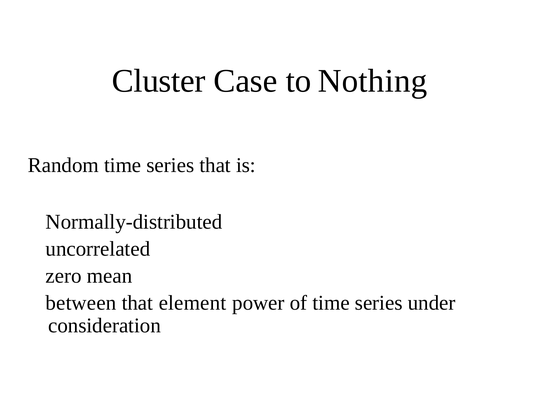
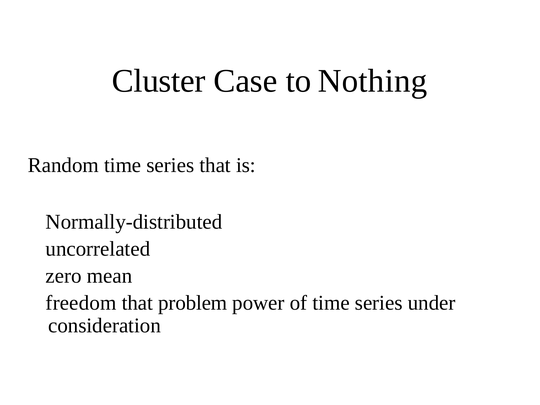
between: between -> freedom
element: element -> problem
